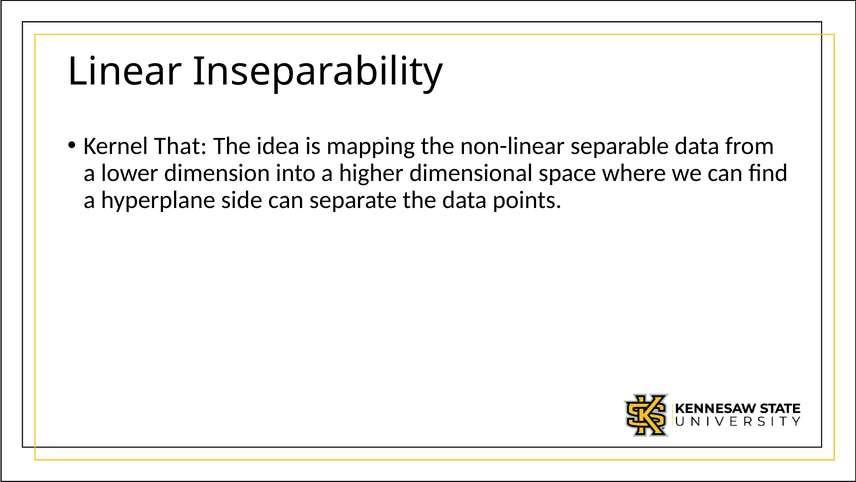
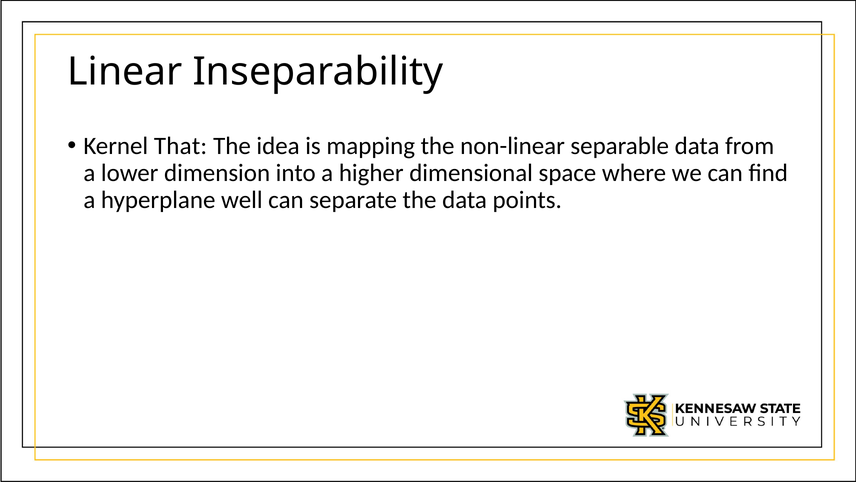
side: side -> well
